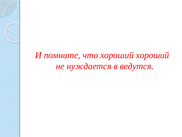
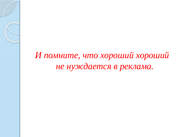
ведутся: ведутся -> реклама
